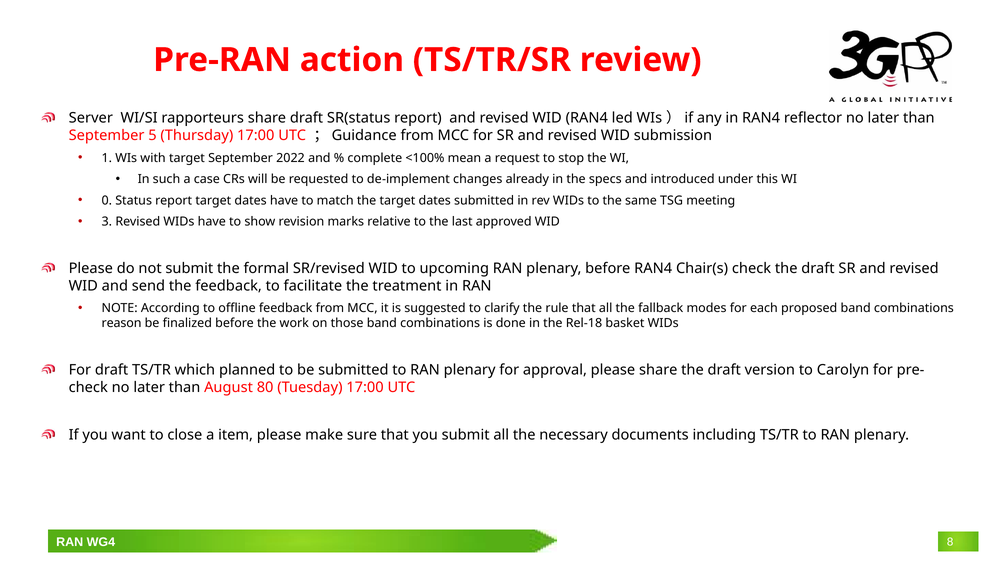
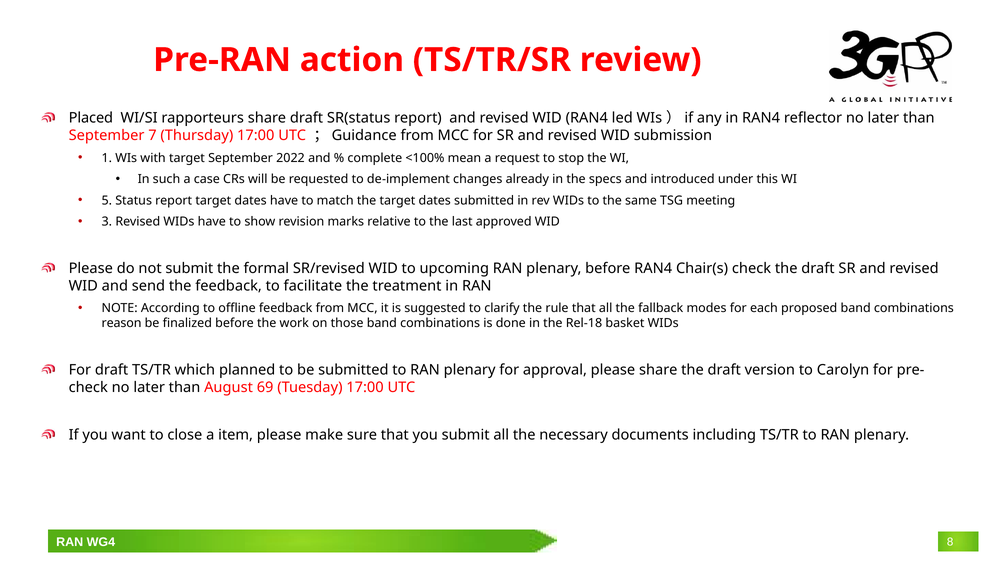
Server: Server -> Placed
5: 5 -> 7
0: 0 -> 5
80: 80 -> 69
